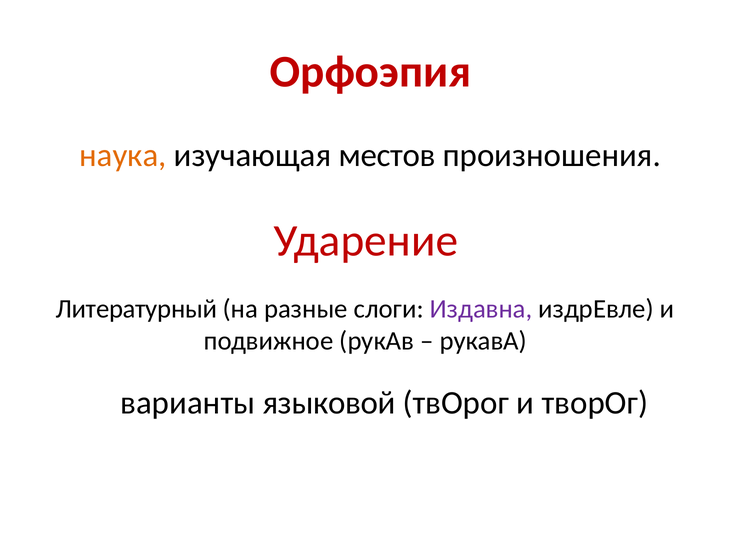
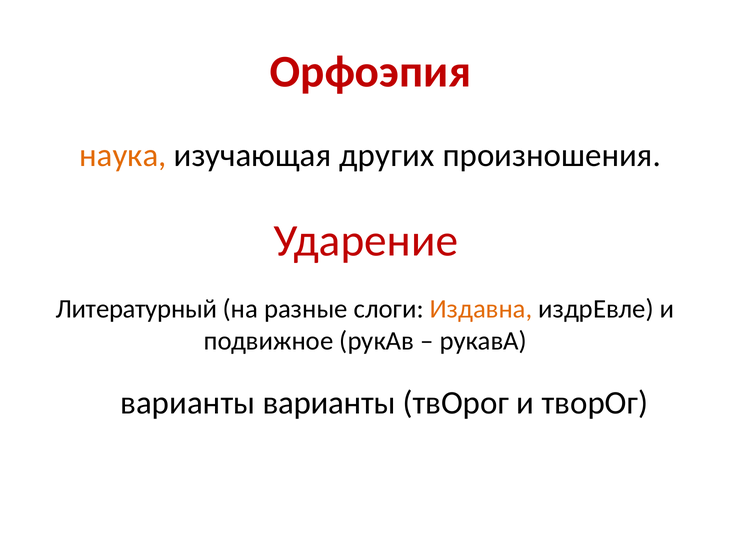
местов: местов -> других
Издавна colour: purple -> orange
варианты языковой: языковой -> варианты
